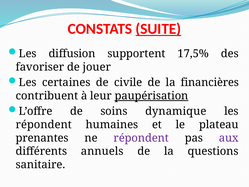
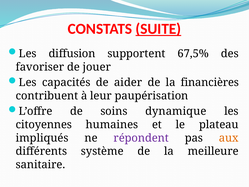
17,5%: 17,5% -> 67,5%
certaines: certaines -> capacités
civile: civile -> aider
paupérisation underline: present -> none
répondent at (44, 124): répondent -> citoyennes
prenantes: prenantes -> impliqués
aux colour: purple -> orange
annuels: annuels -> système
questions: questions -> meilleure
